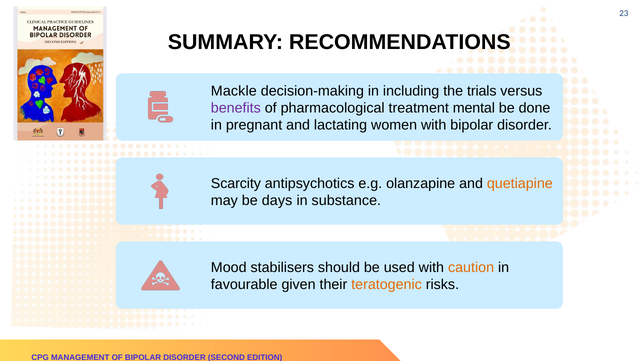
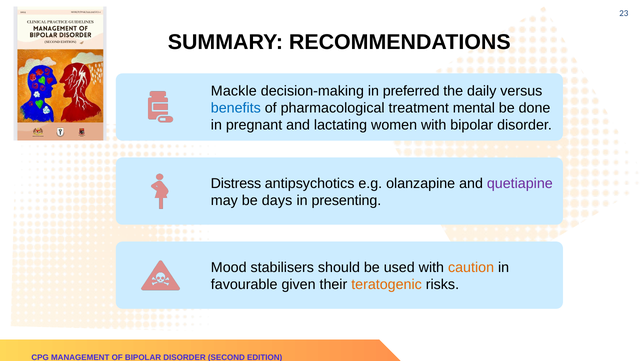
including: including -> preferred
trials: trials -> daily
benefits colour: purple -> blue
Scarcity: Scarcity -> Distress
quetiapine colour: orange -> purple
substance: substance -> presenting
